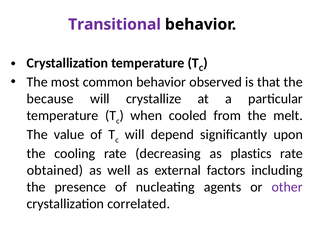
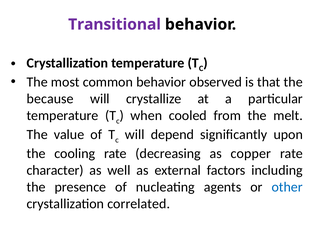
plastics: plastics -> copper
obtained: obtained -> character
other colour: purple -> blue
